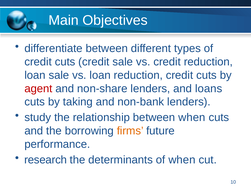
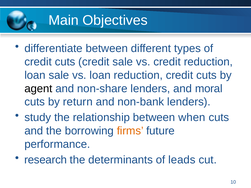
agent colour: red -> black
loans: loans -> moral
taking: taking -> return
of when: when -> leads
